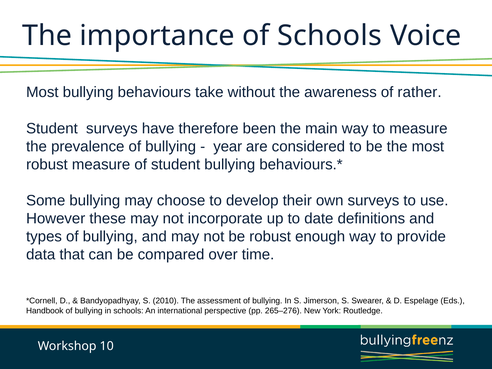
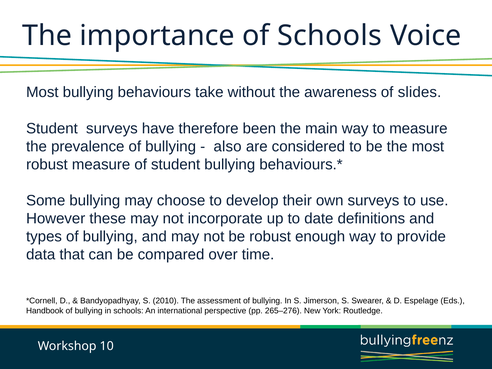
rather: rather -> slides
year: year -> also
